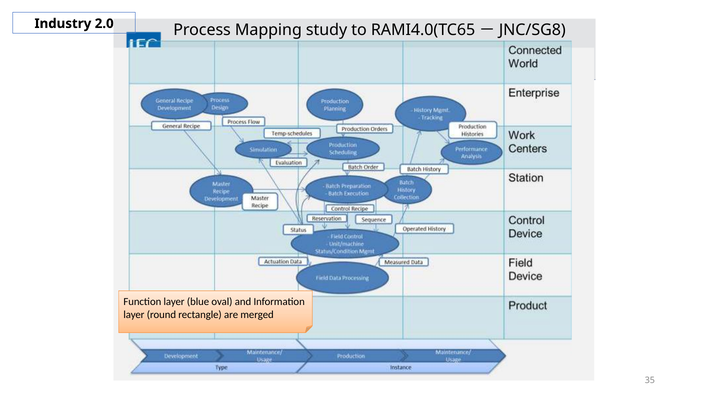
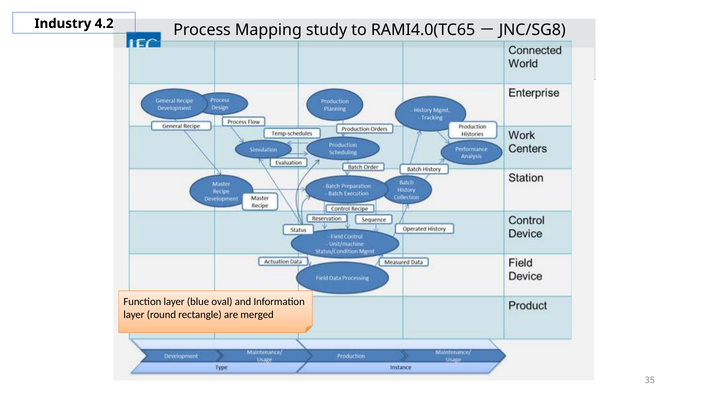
2.0: 2.0 -> 4.2
